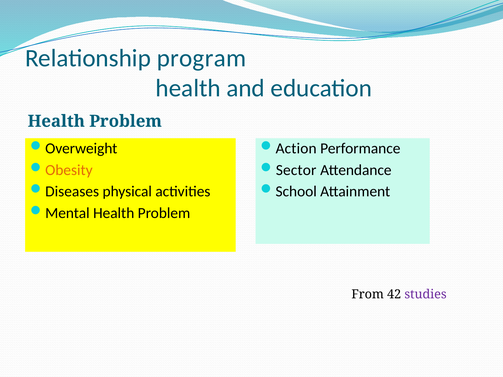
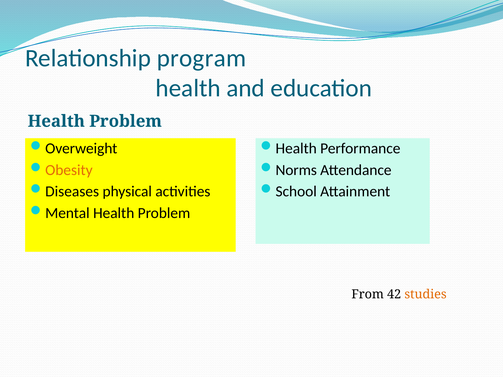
Action at (296, 149): Action -> Health
Sector: Sector -> Norms
studies colour: purple -> orange
